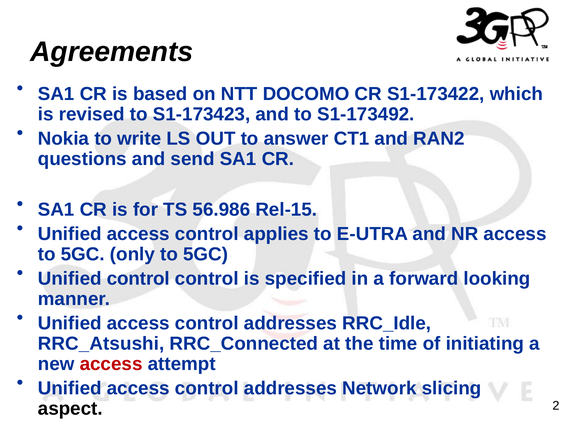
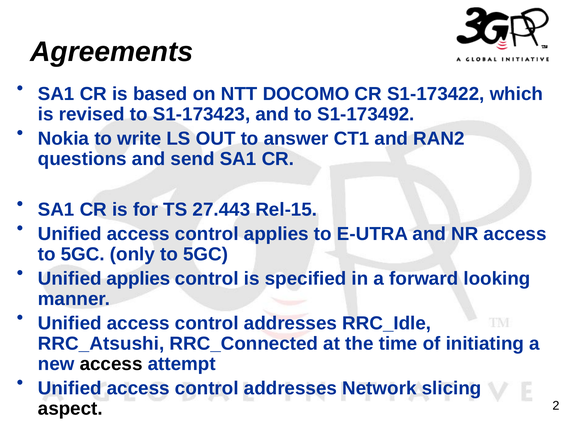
56.986: 56.986 -> 27.443
Unified control: control -> applies
access at (111, 364) colour: red -> black
